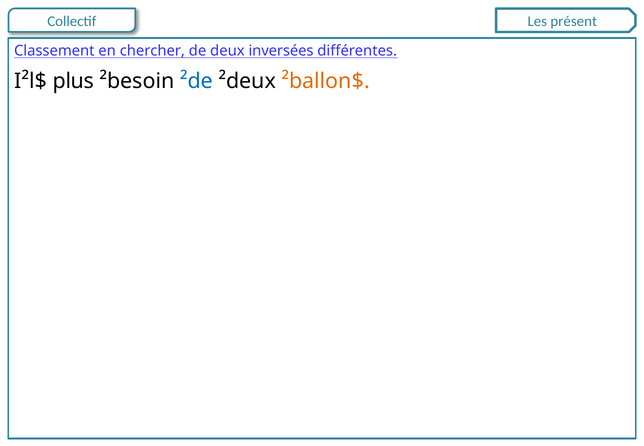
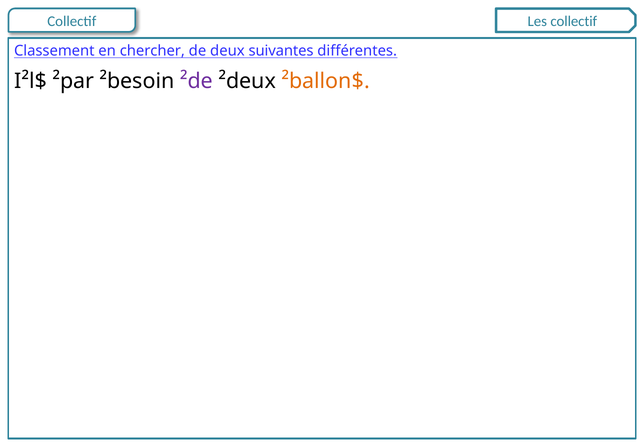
Les présent: présent -> collectif
inversées: inversées -> suivantes
plus: plus -> ²par
²de colour: blue -> purple
